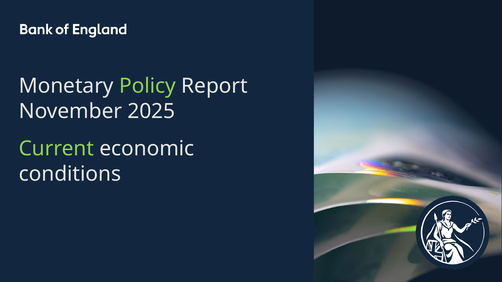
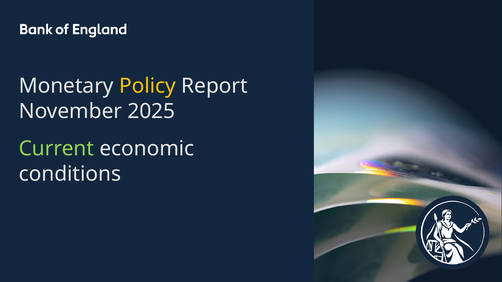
Policy colour: light green -> yellow
